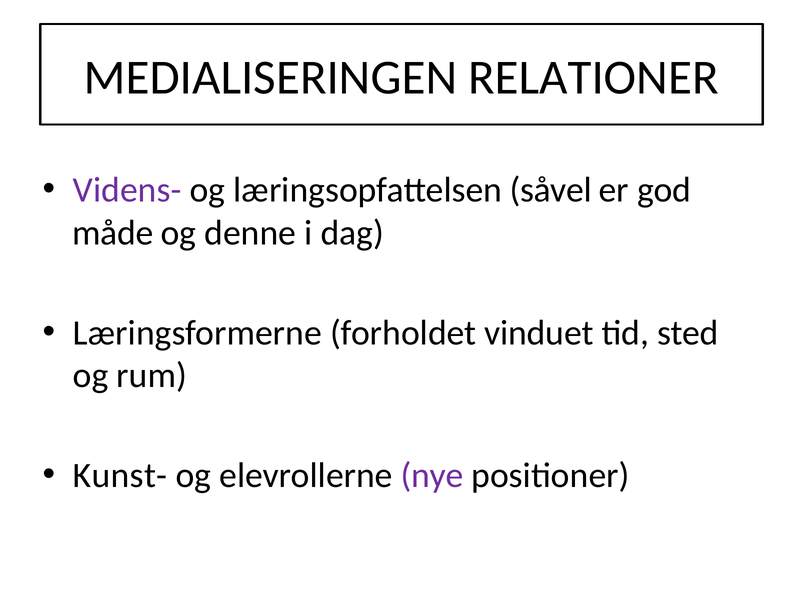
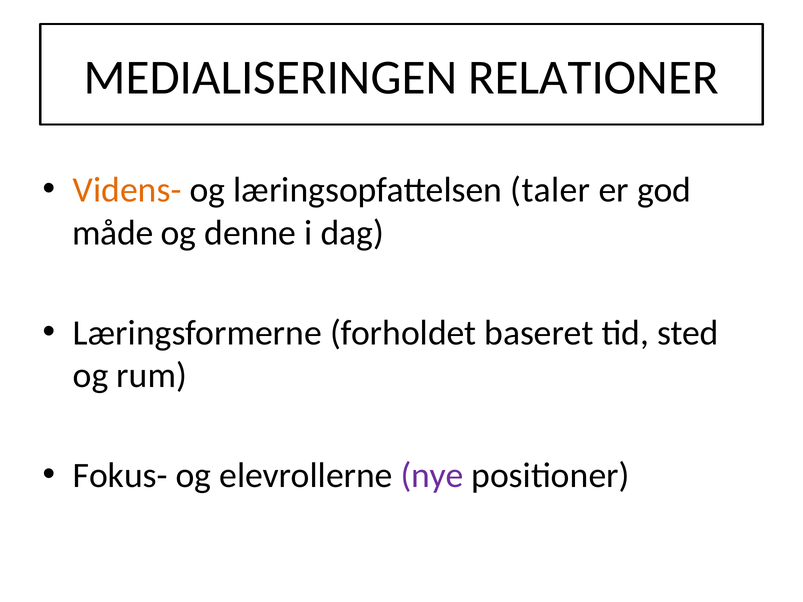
Videns- colour: purple -> orange
såvel: såvel -> taler
vinduet: vinduet -> baseret
Kunst-: Kunst- -> Fokus-
